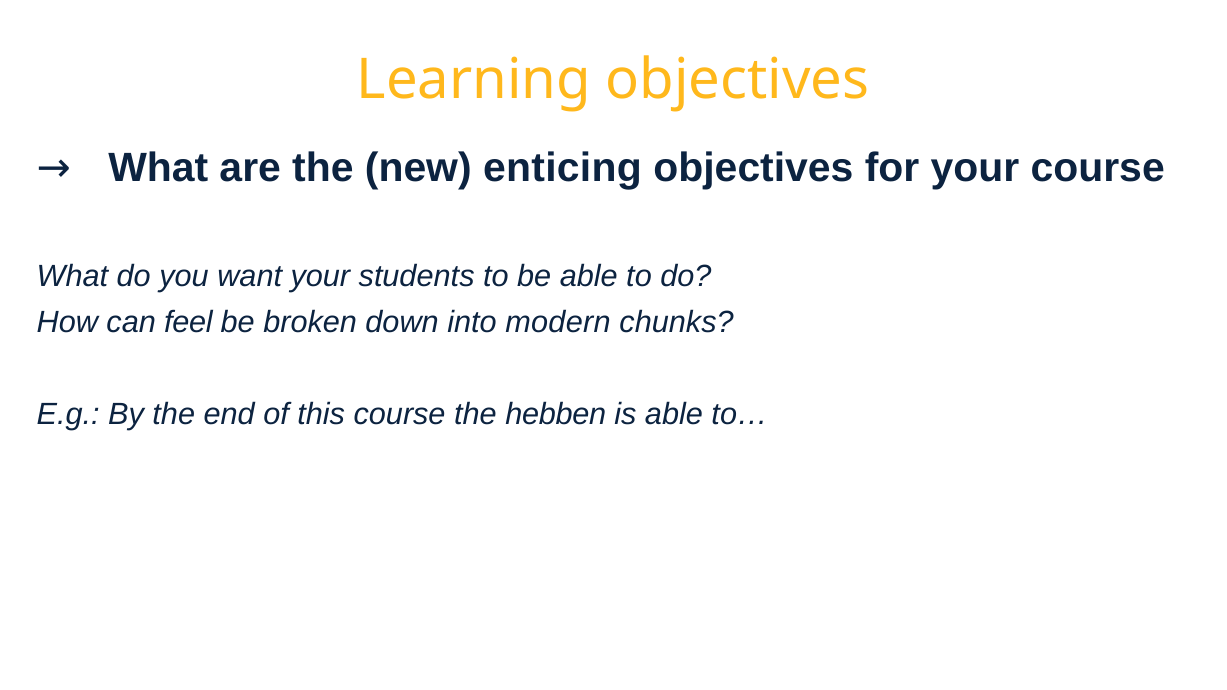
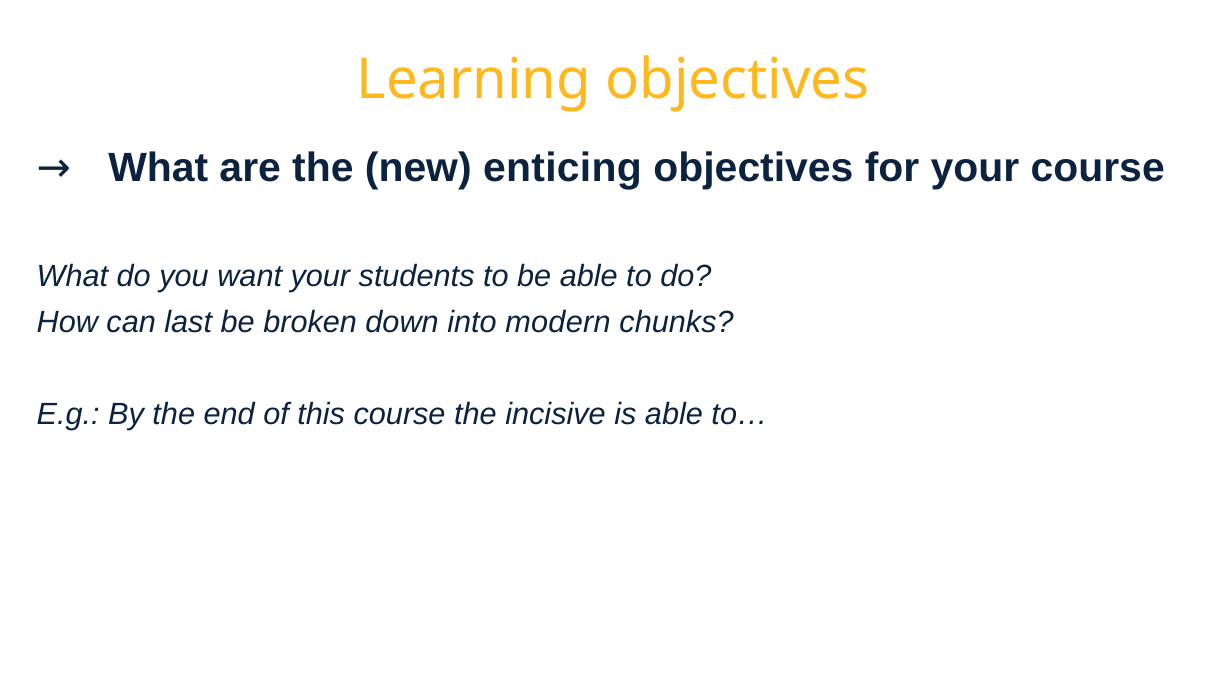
feel: feel -> last
hebben: hebben -> incisive
